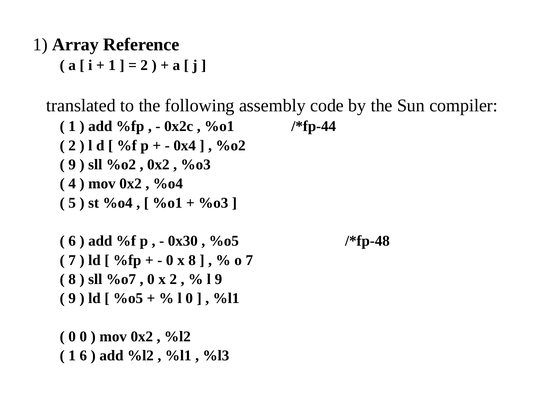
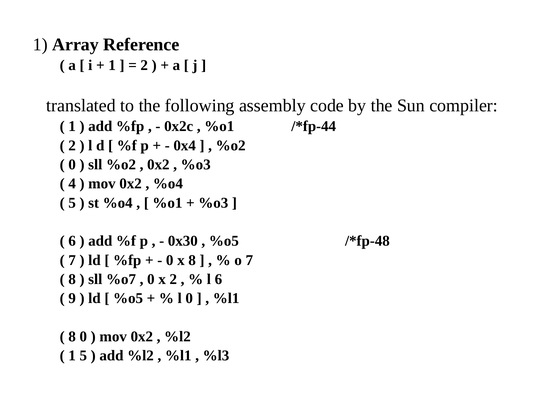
9 at (72, 164): 9 -> 0
l 9: 9 -> 6
0 at (72, 336): 0 -> 8
1 6: 6 -> 5
